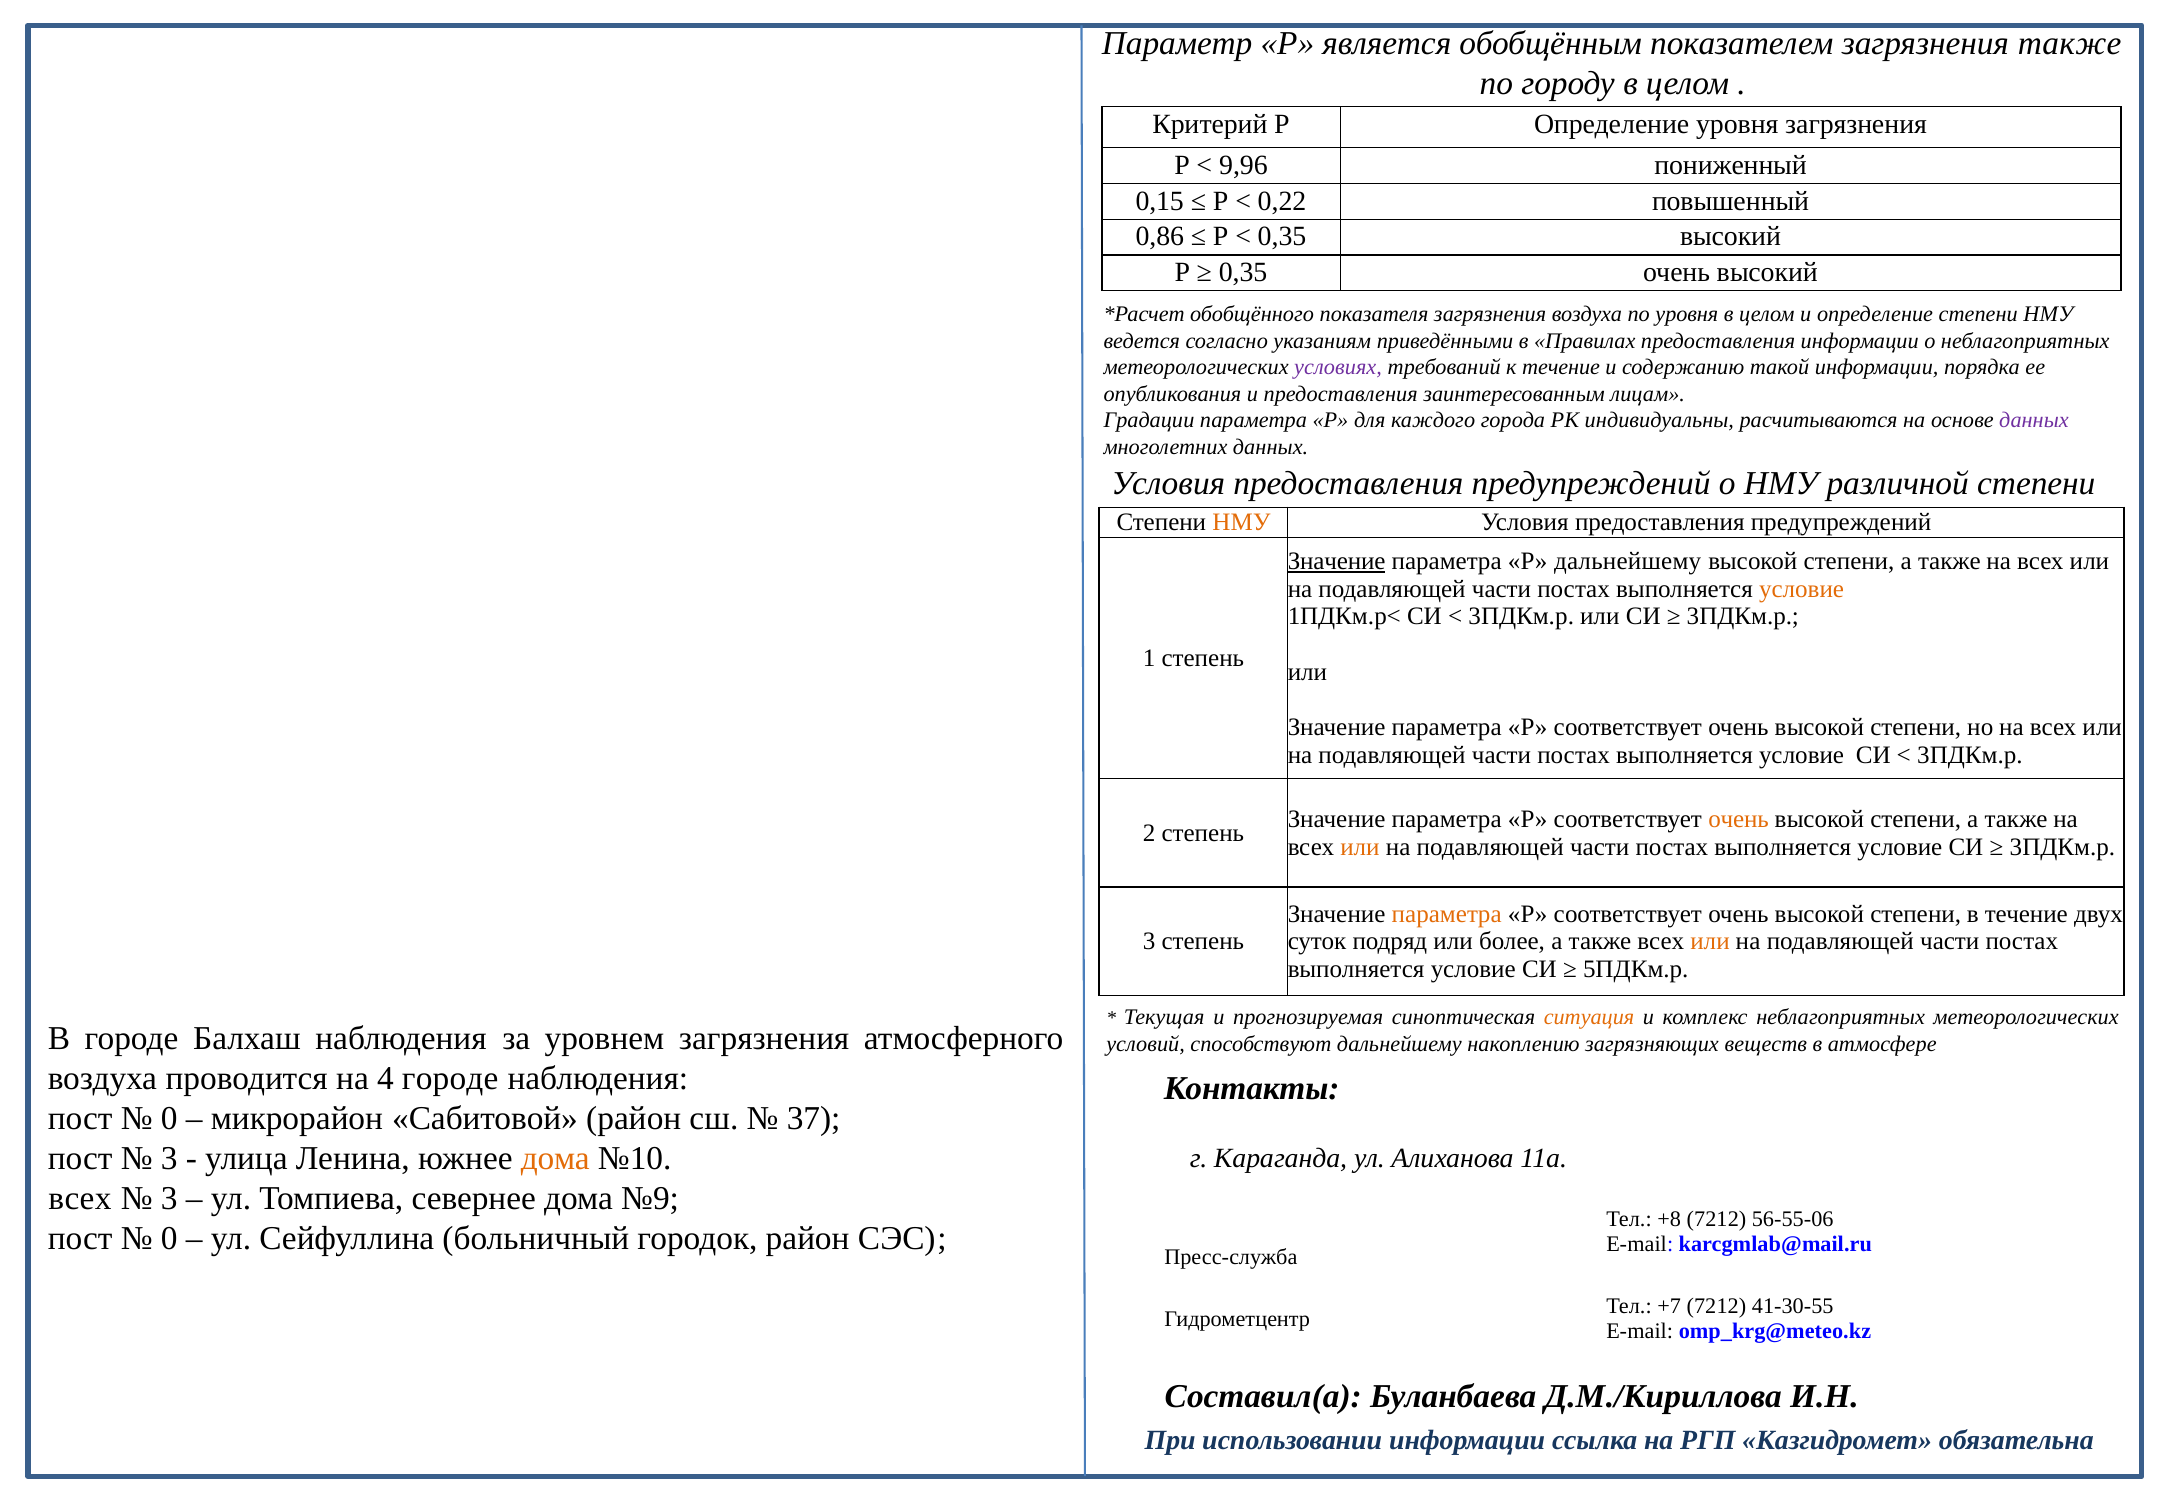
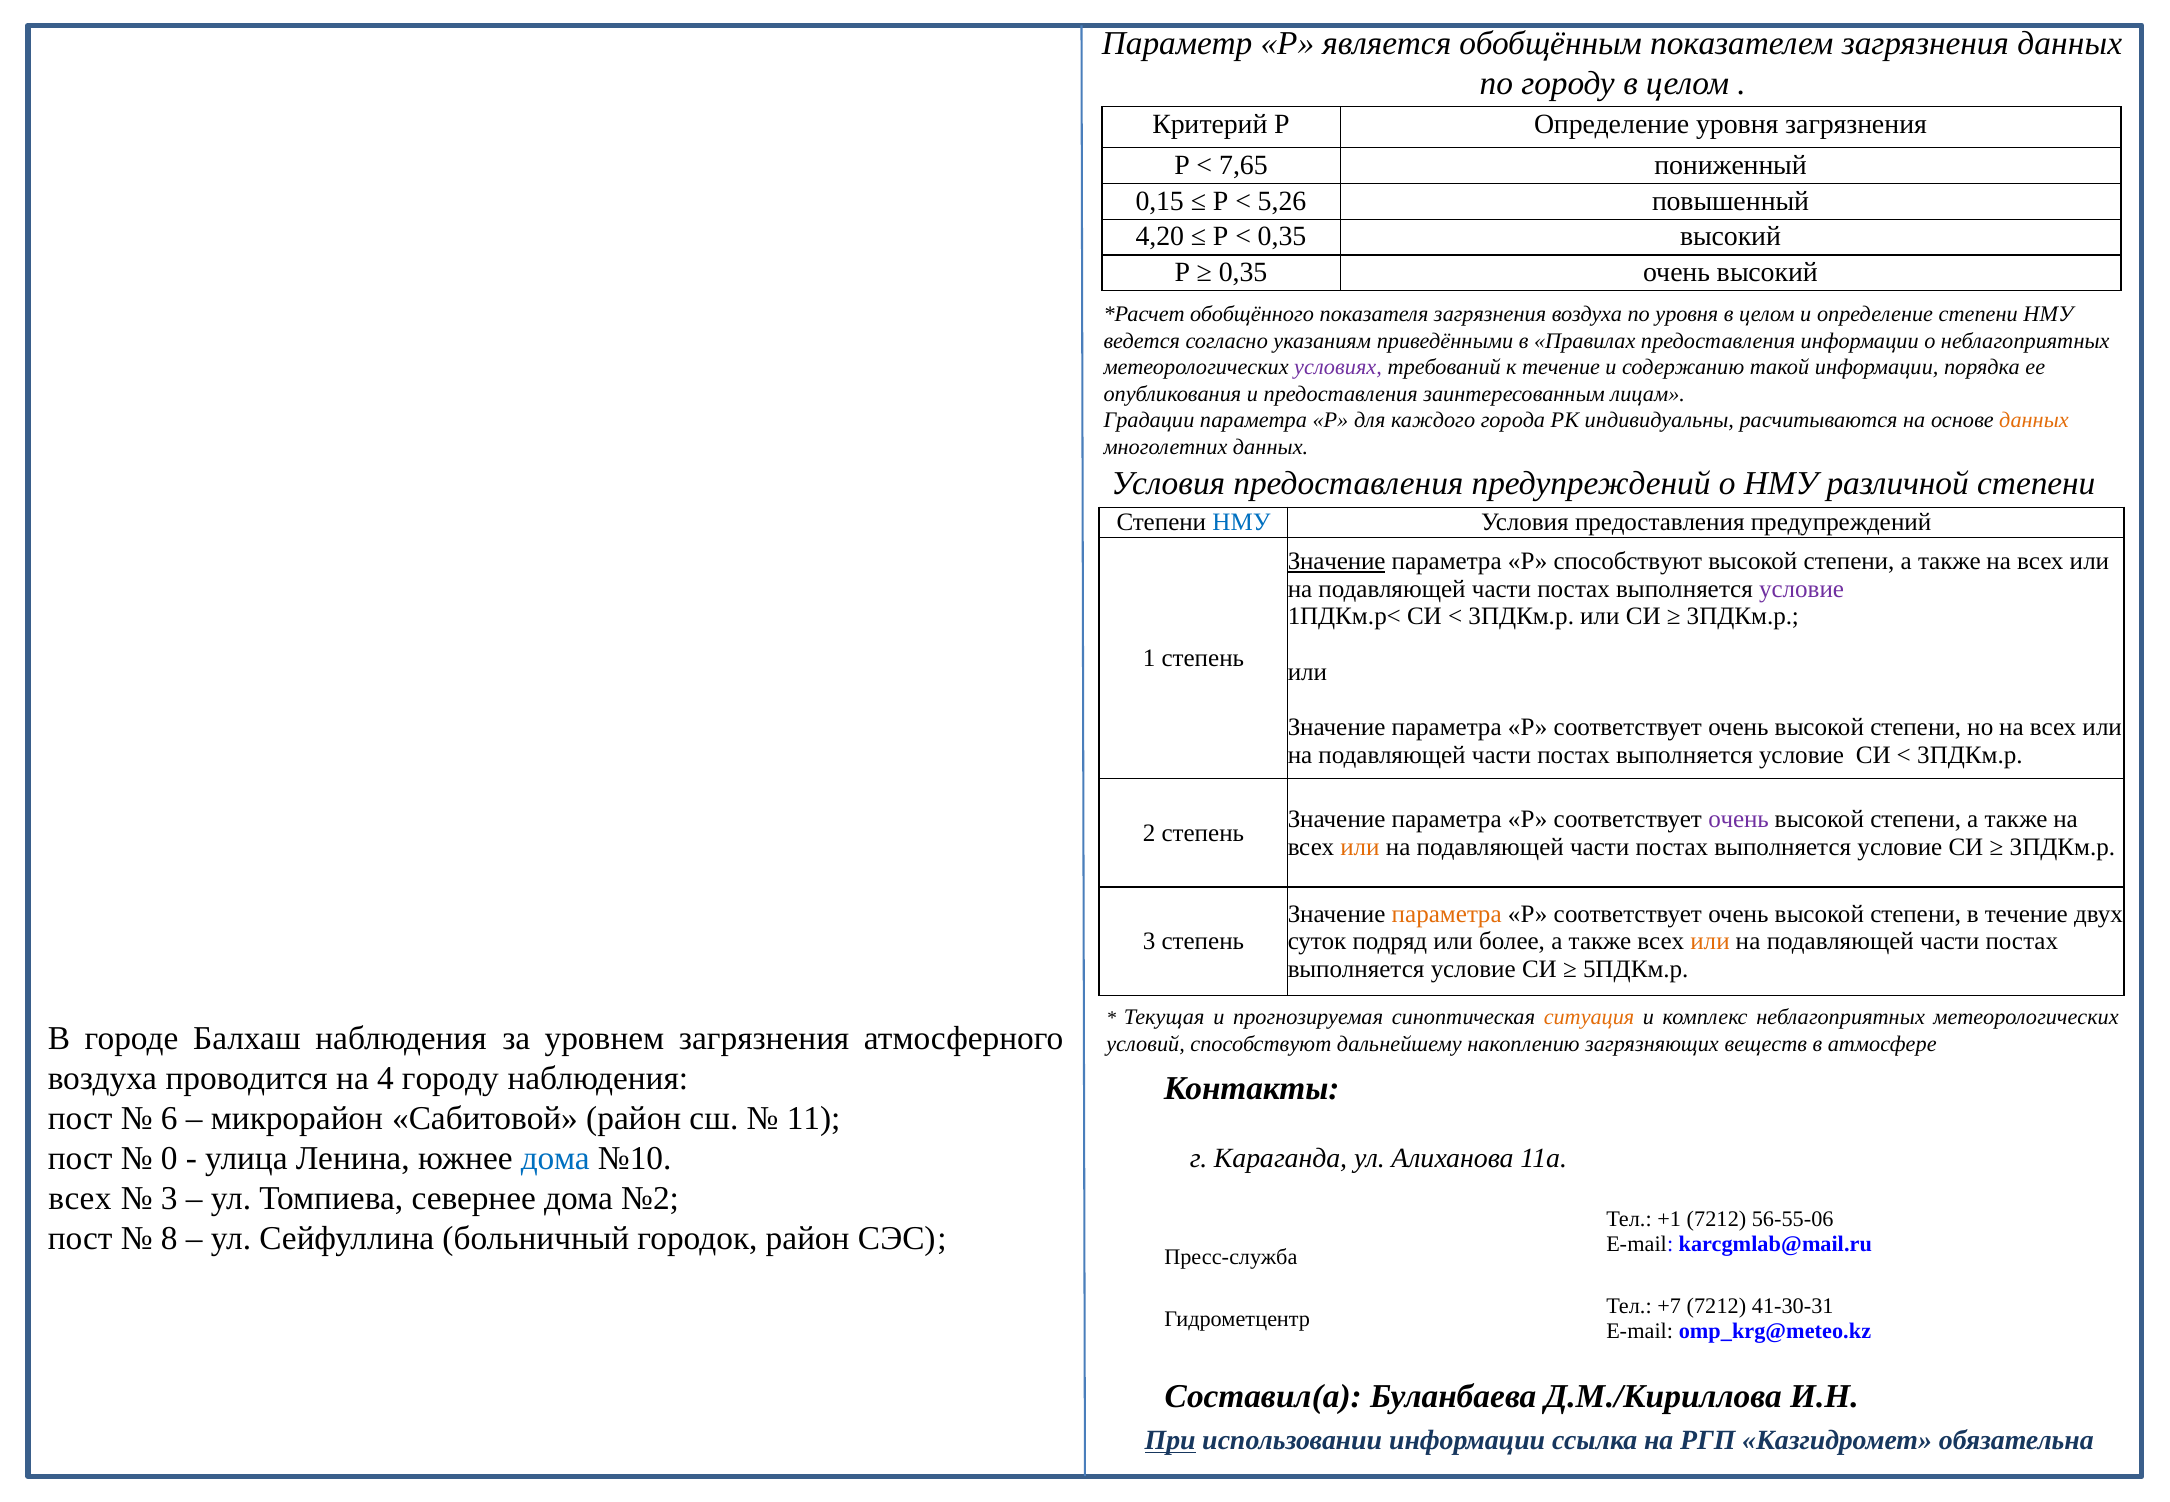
загрязнения также: также -> данных
9,96: 9,96 -> 7,65
0,22: 0,22 -> 5,26
0,86: 0,86 -> 4,20
данных at (2034, 421) colour: purple -> orange
НМУ at (1241, 523) colour: orange -> blue
Р дальнейшему: дальнейшему -> способствуют
условие at (1802, 589) colour: orange -> purple
очень at (1739, 819) colour: orange -> purple
4 городе: городе -> городу
0 at (169, 1119): 0 -> 6
37: 37 -> 11
3 at (169, 1159): 3 -> 0
дома at (555, 1159) colour: orange -> blue
№9: №9 -> №2
+8: +8 -> +1
0 at (169, 1239): 0 -> 8
41-30-55: 41-30-55 -> 41-30-31
При underline: none -> present
